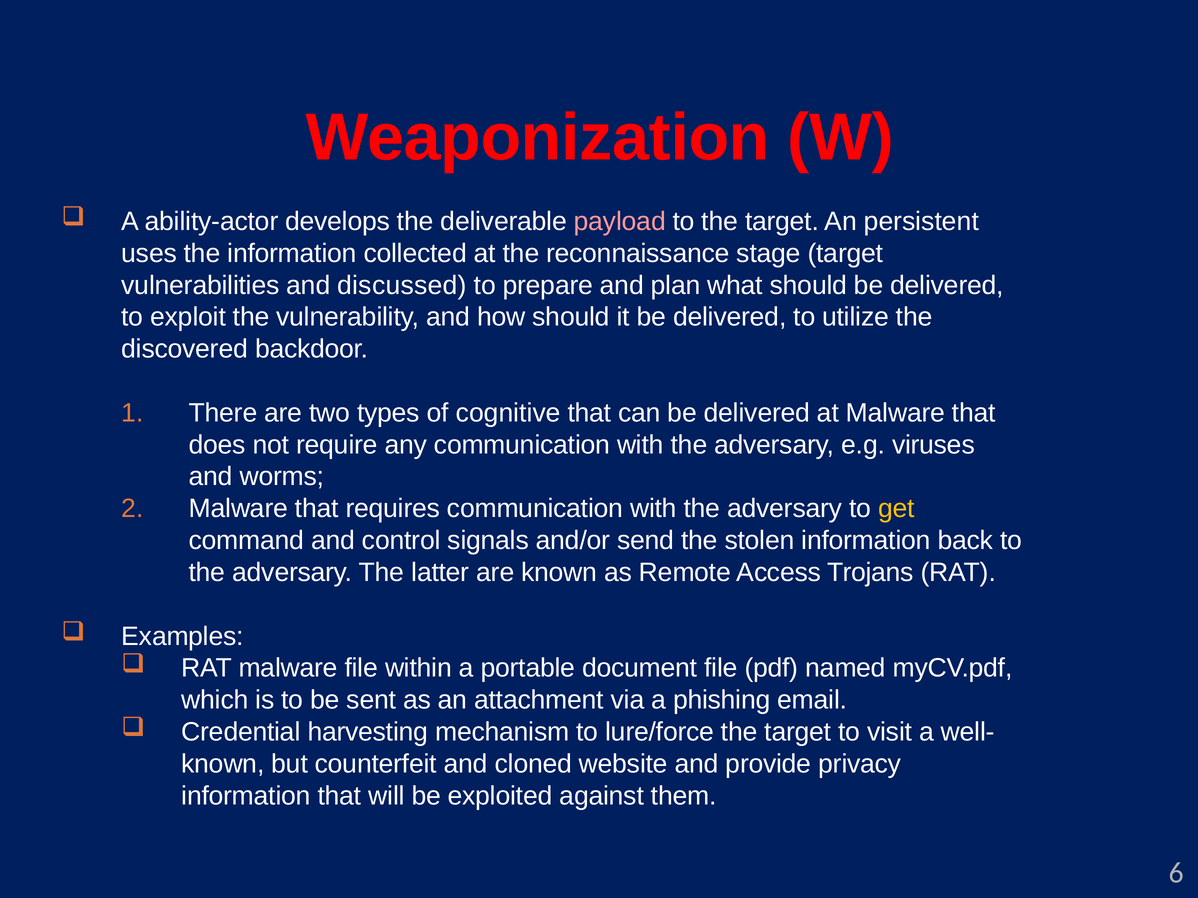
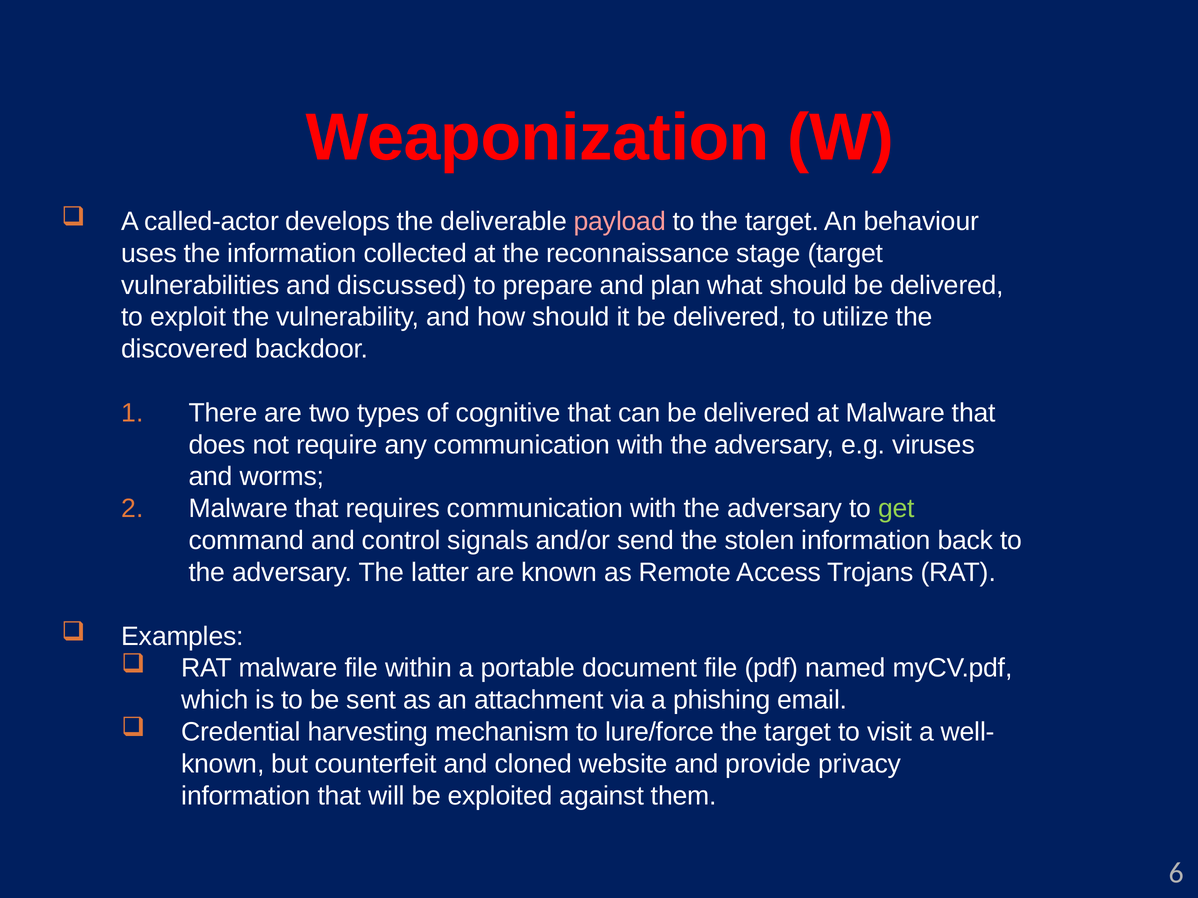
ability-actor: ability-actor -> called-actor
persistent: persistent -> behaviour
get colour: yellow -> light green
